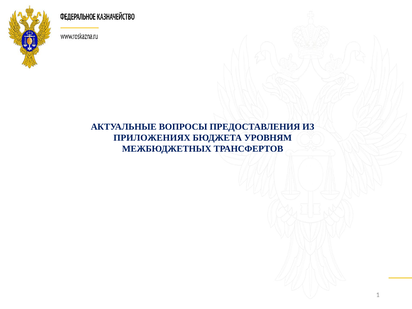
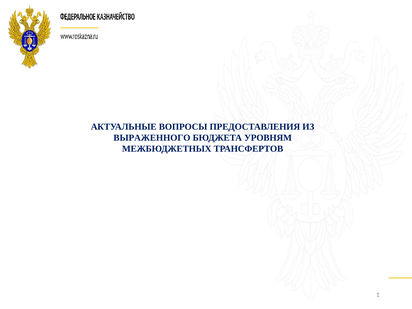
ПРИЛОЖЕНИЯХ: ПРИЛОЖЕНИЯХ -> ВЫРАЖЕННОГО
